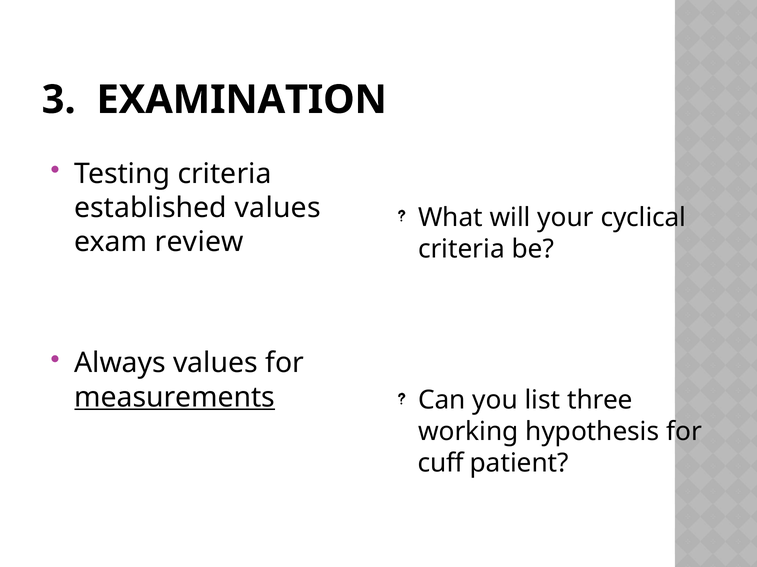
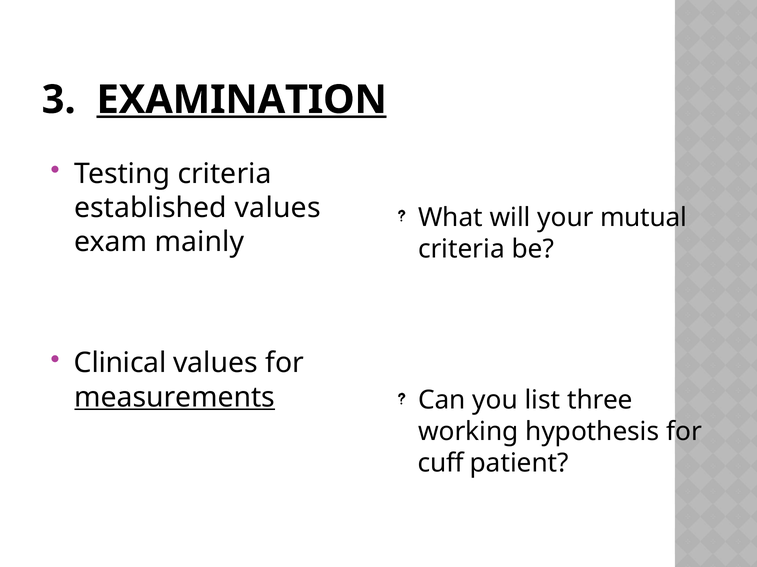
EXAMINATION underline: none -> present
cyclical: cyclical -> mutual
review: review -> mainly
Always: Always -> Clinical
